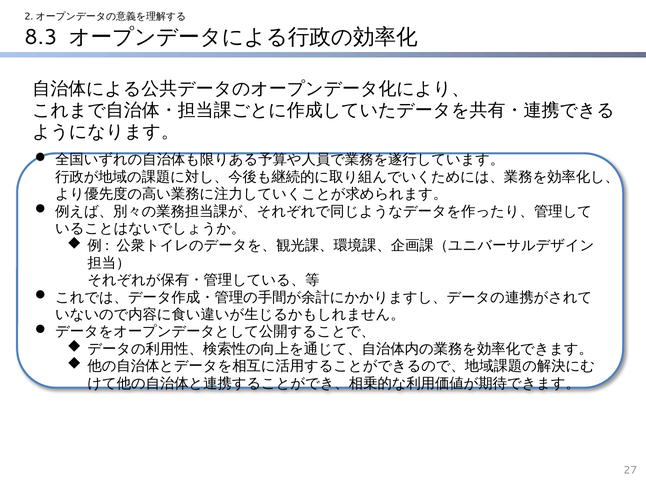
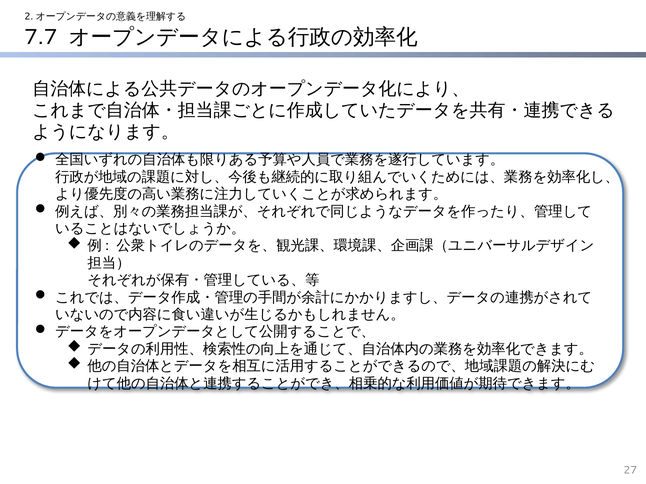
8.3: 8.3 -> 7.7
